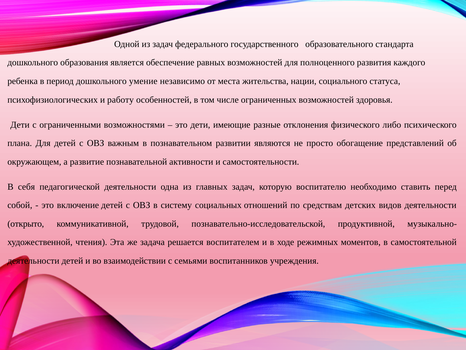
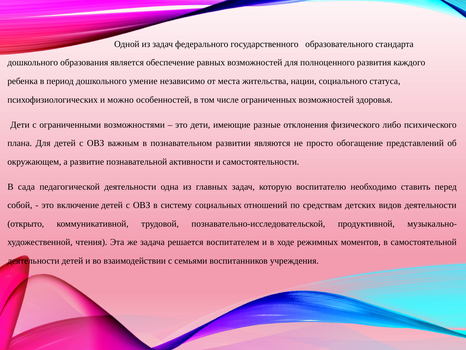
работу: работу -> можно
себя: себя -> сада
